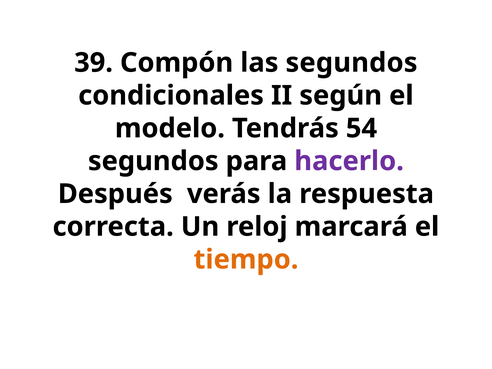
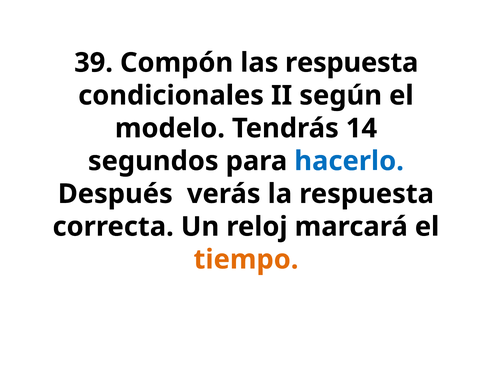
las segundos: segundos -> respuesta
54: 54 -> 14
hacerlo colour: purple -> blue
